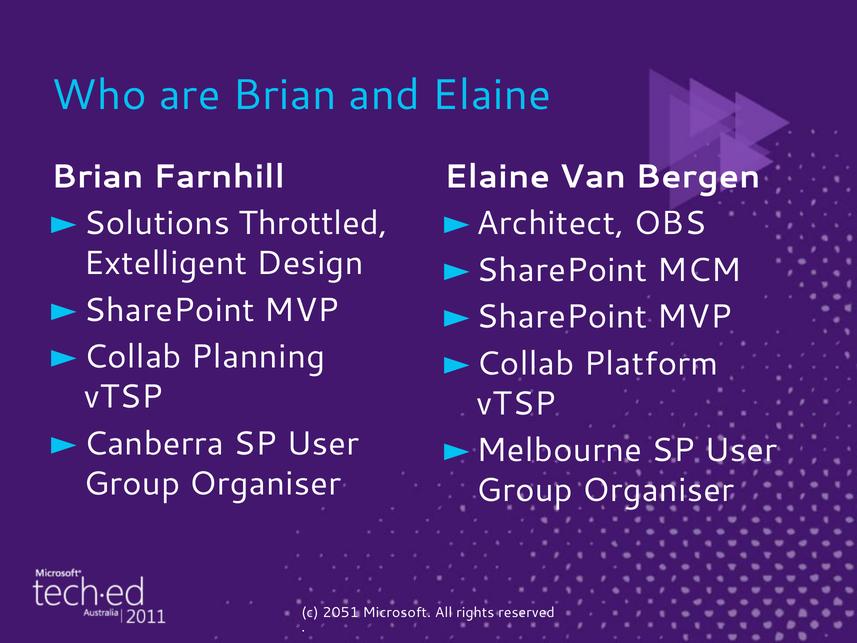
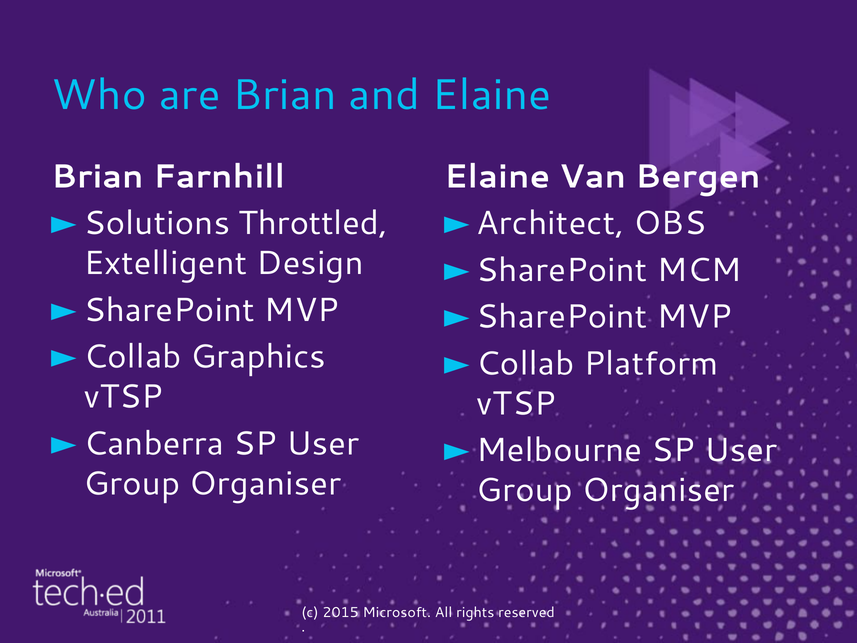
Planning: Planning -> Graphics
2051: 2051 -> 2015
